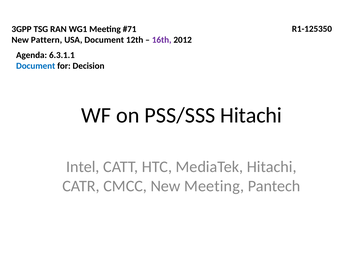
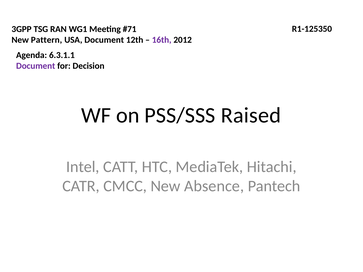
Document at (36, 66) colour: blue -> purple
PSS/SSS Hitachi: Hitachi -> Raised
New Meeting: Meeting -> Absence
